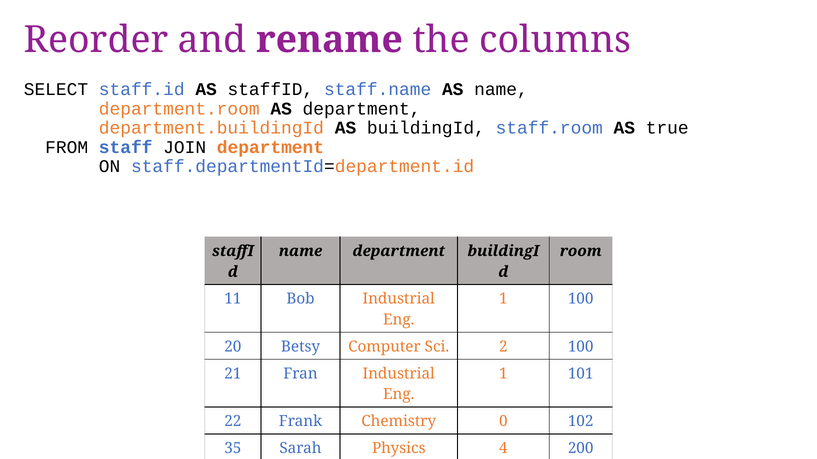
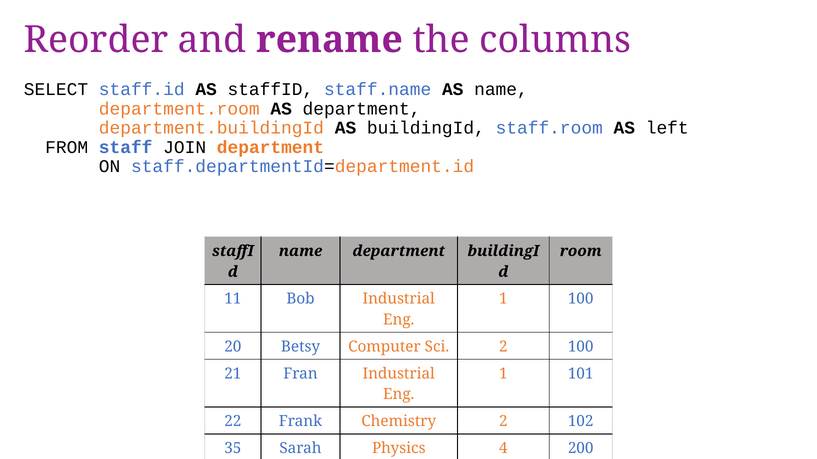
true: true -> left
Chemistry 0: 0 -> 2
